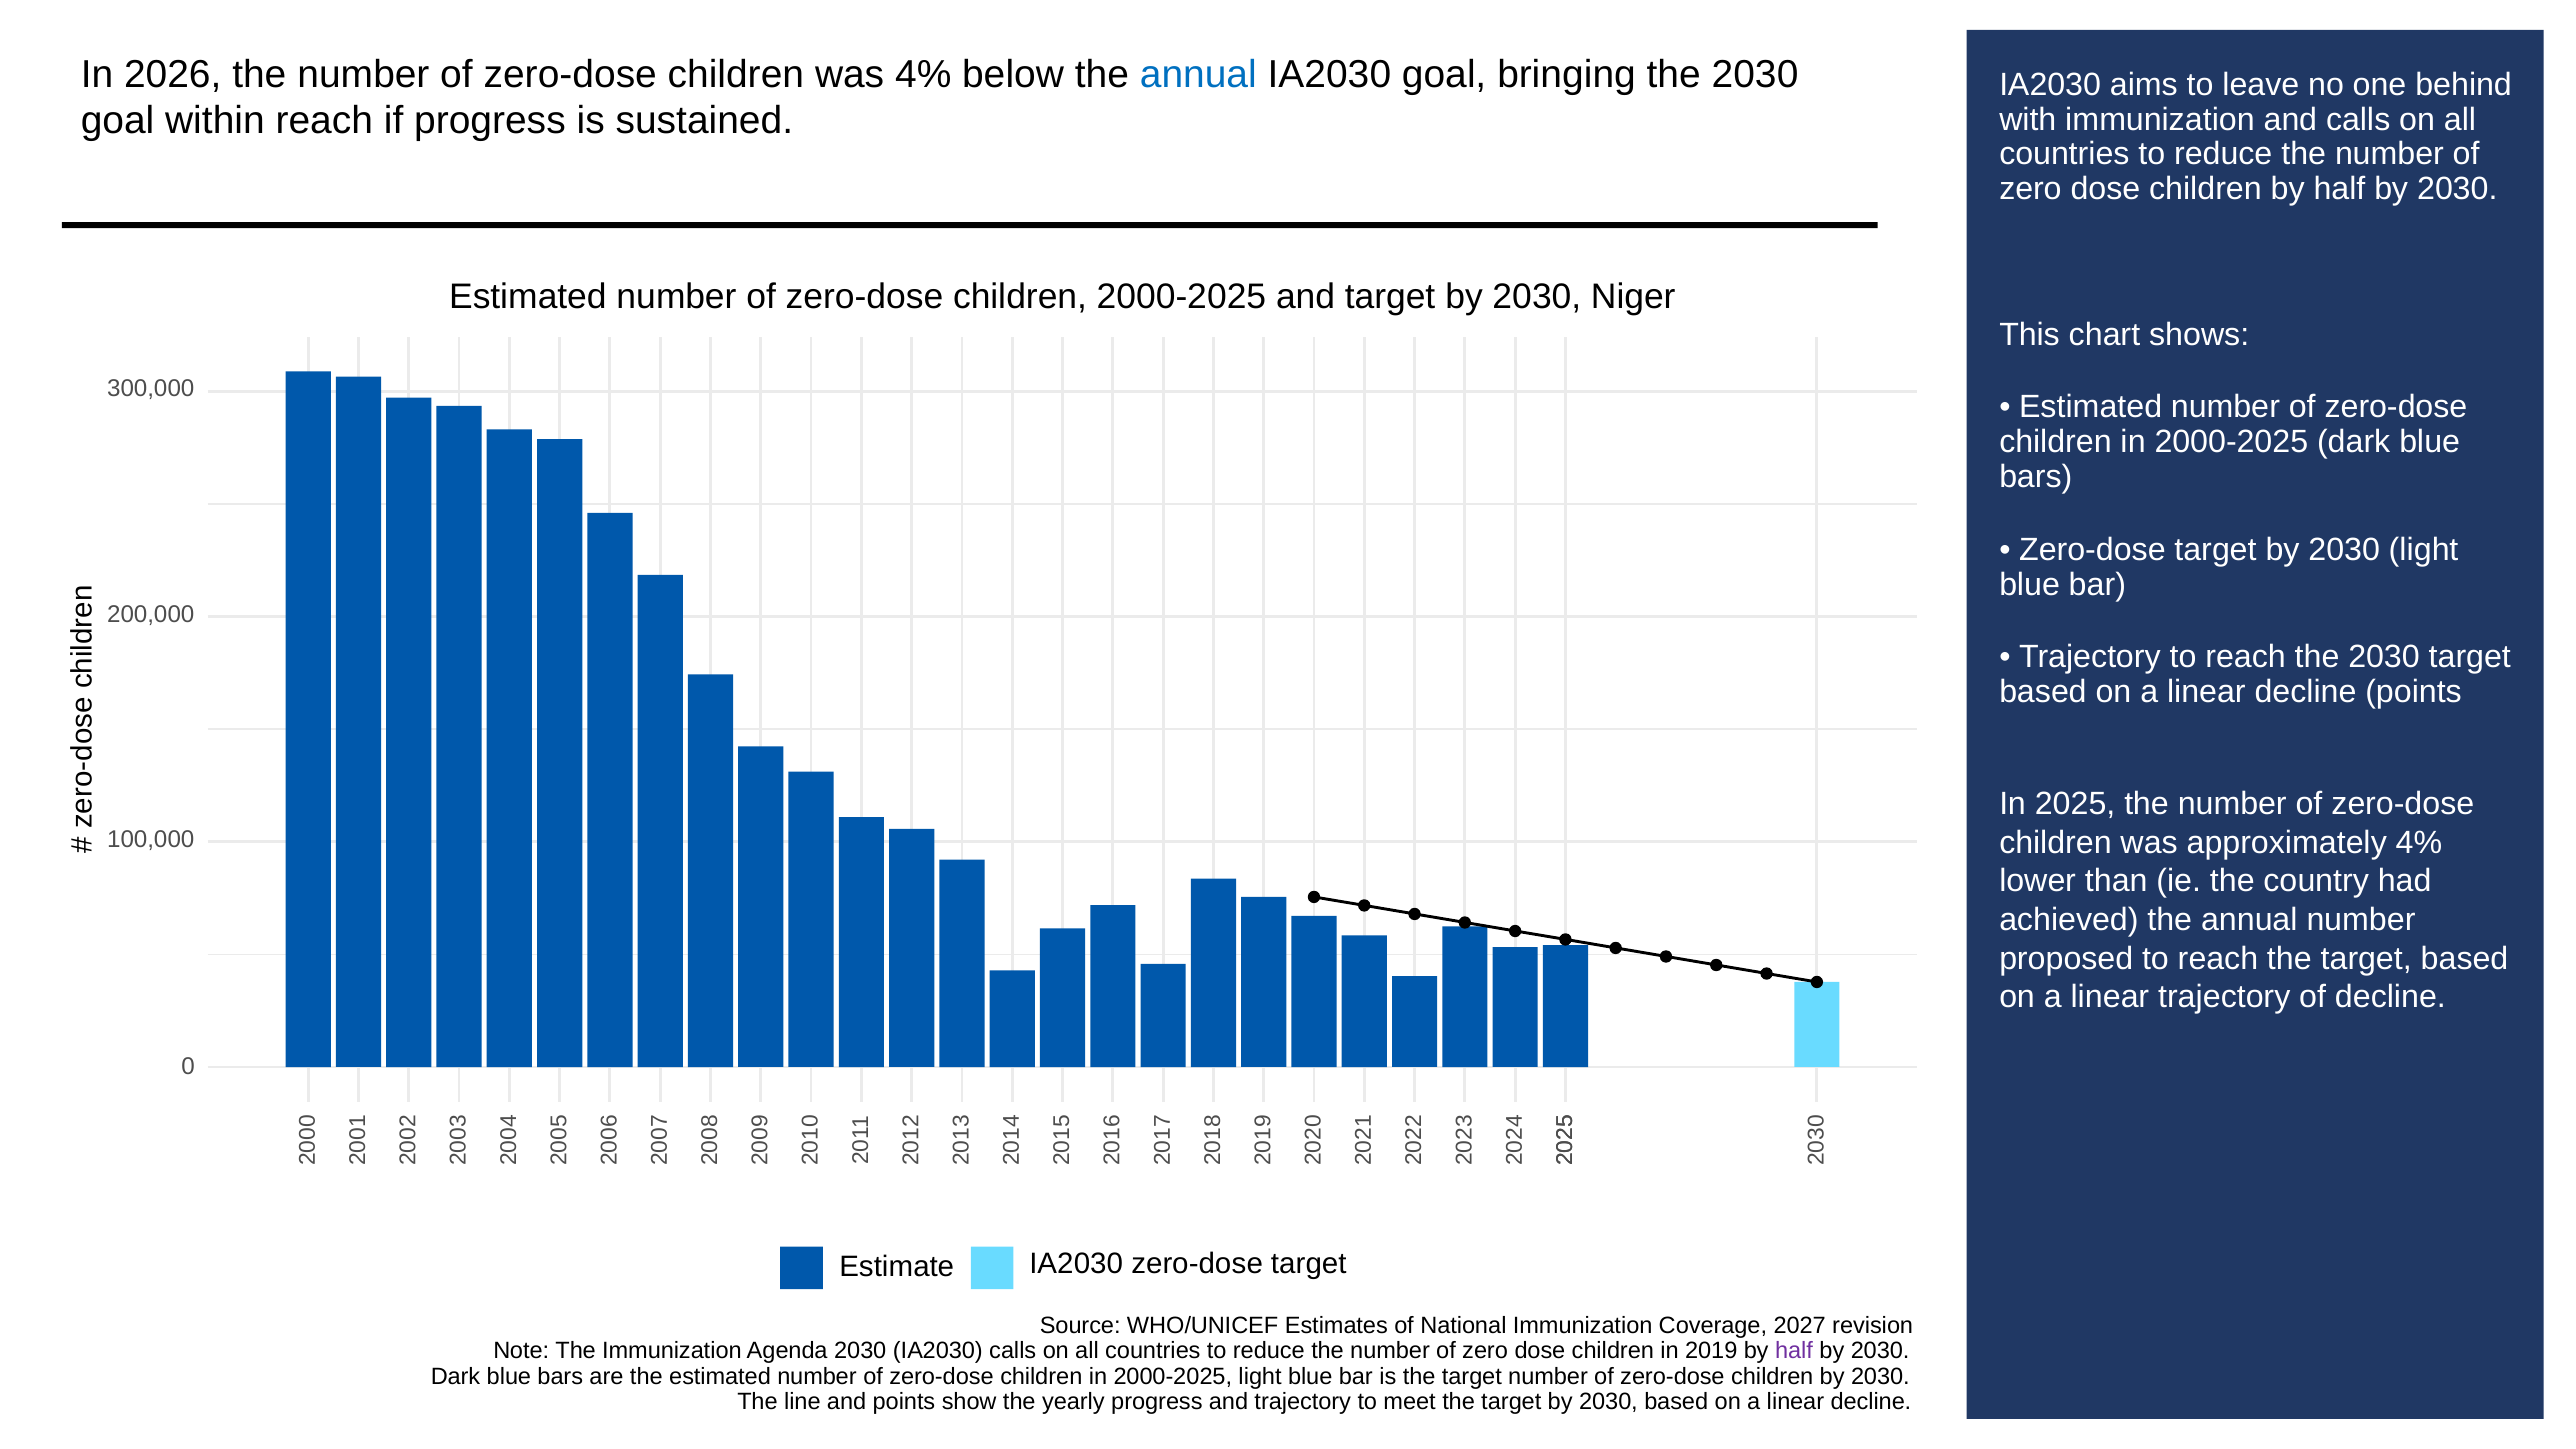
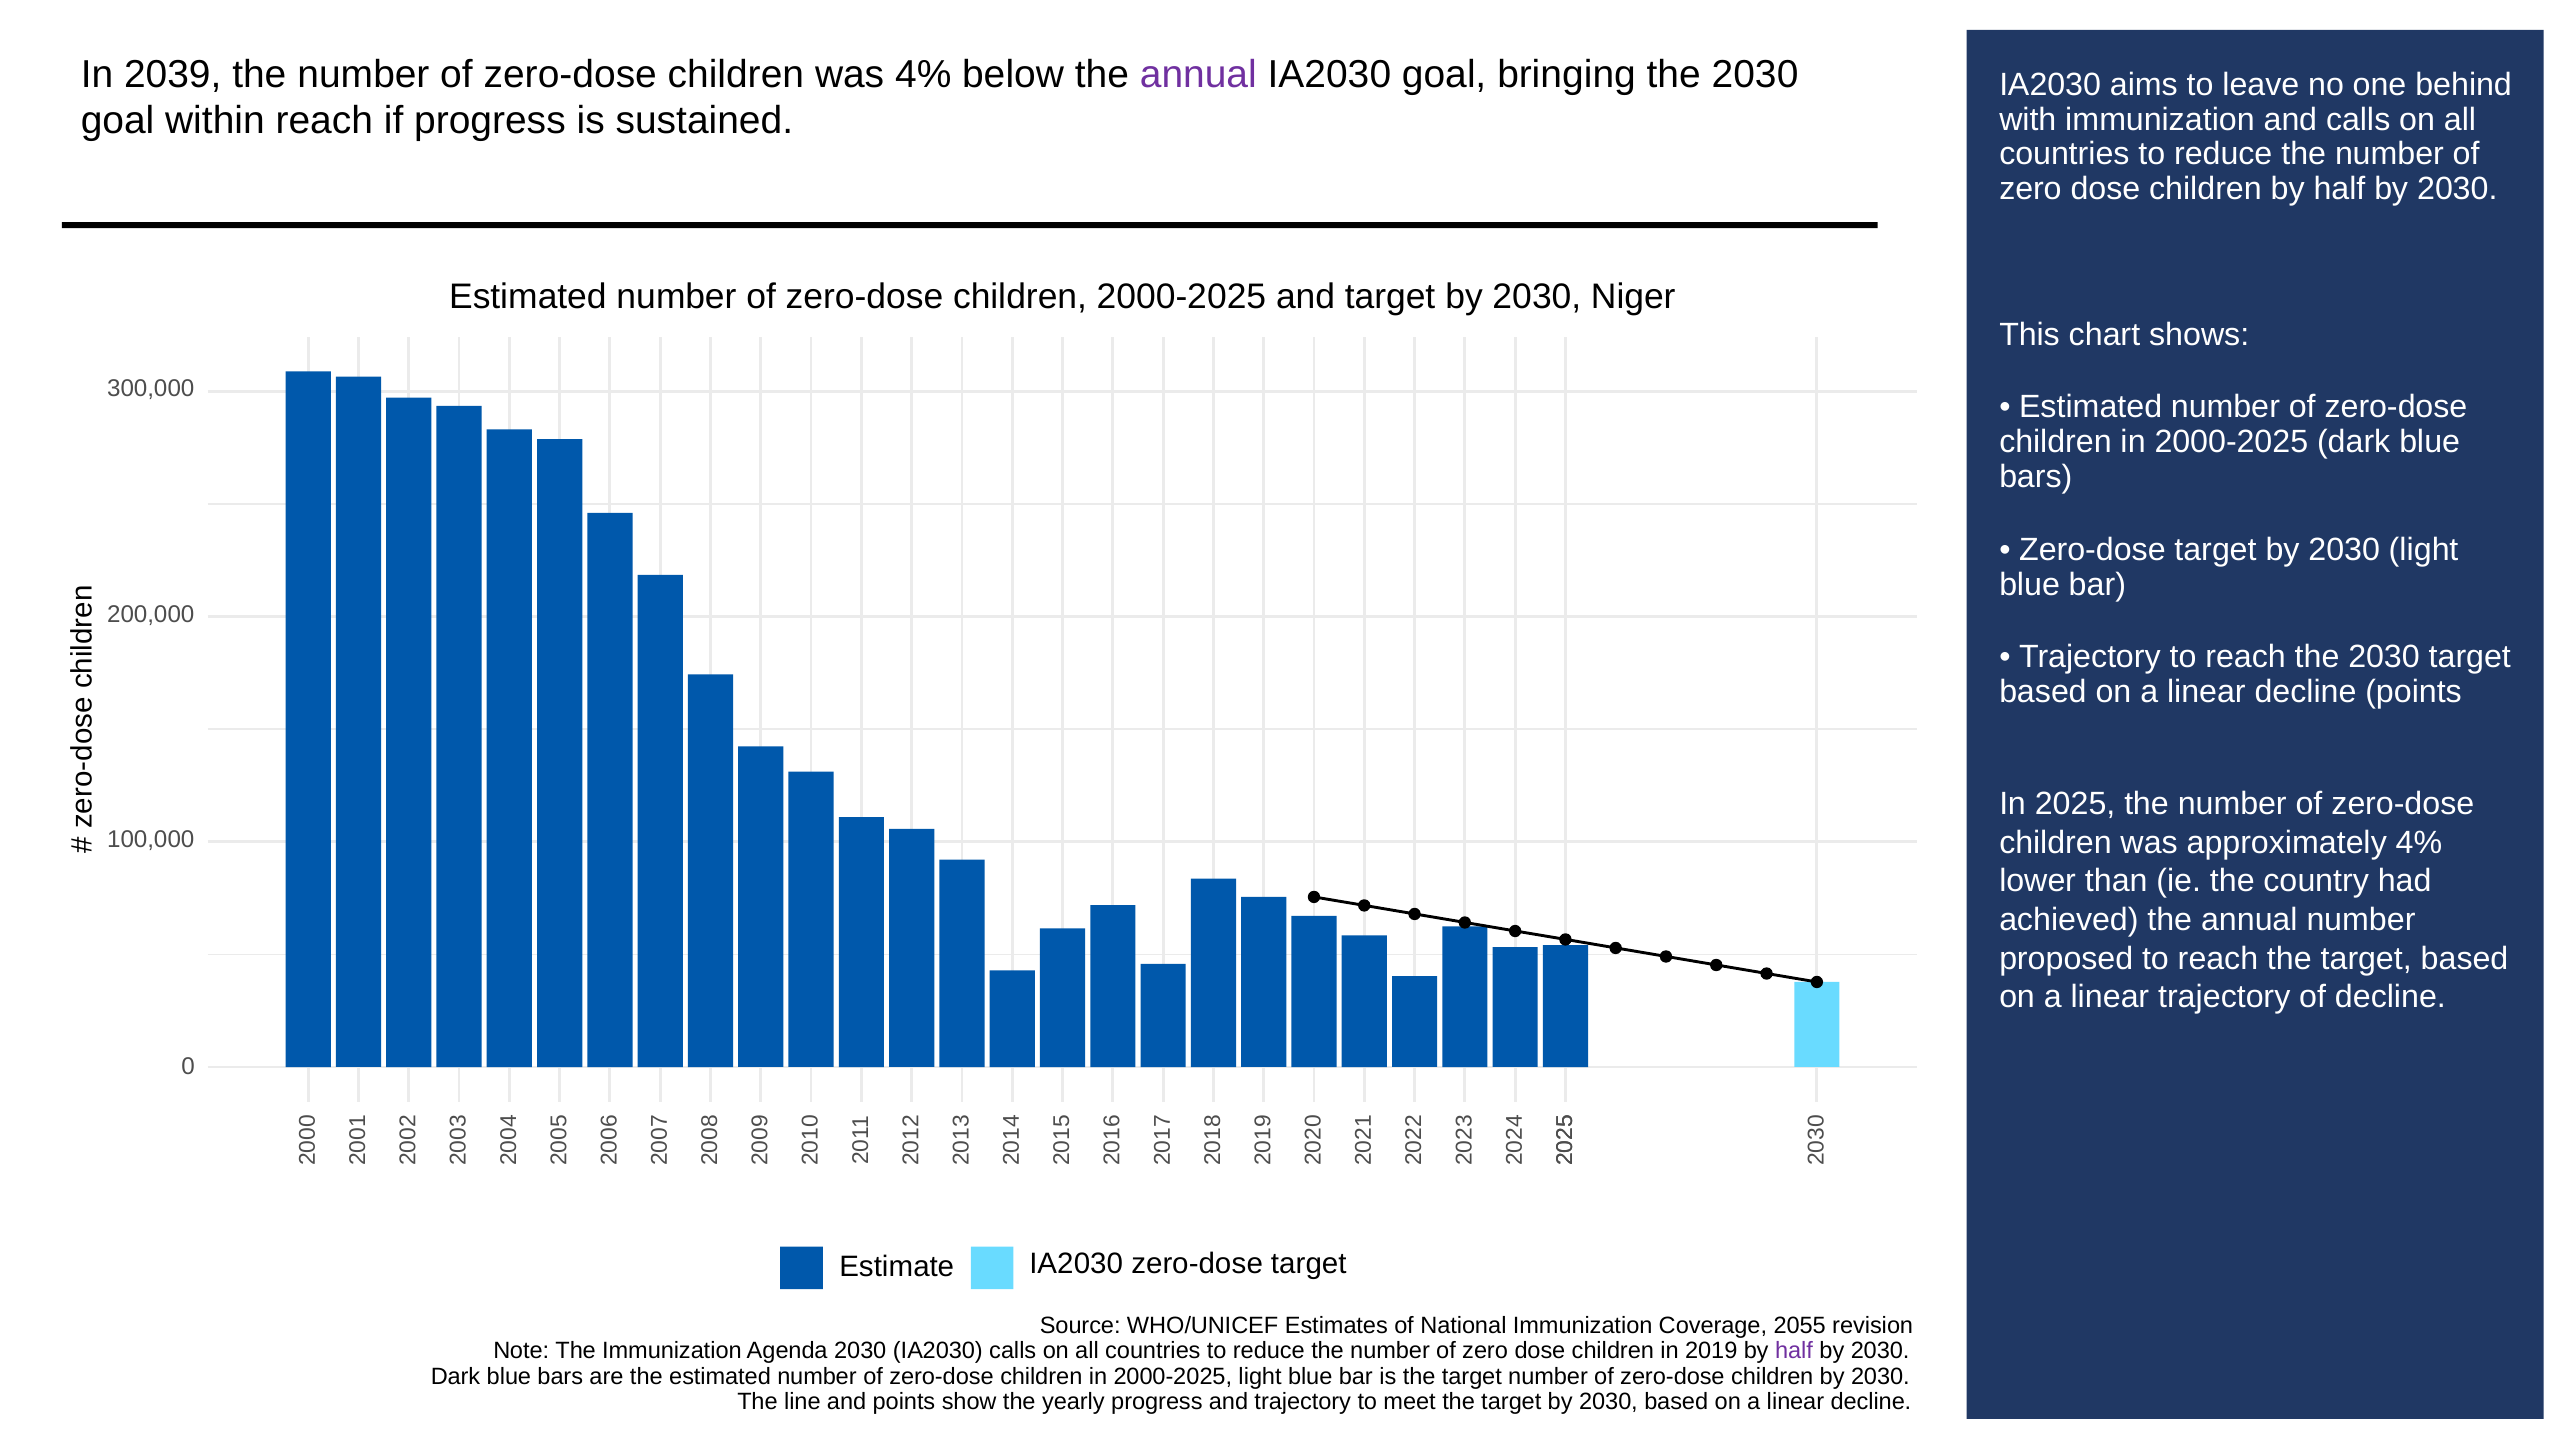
2026: 2026 -> 2039
annual at (1198, 74) colour: blue -> purple
2027: 2027 -> 2055
